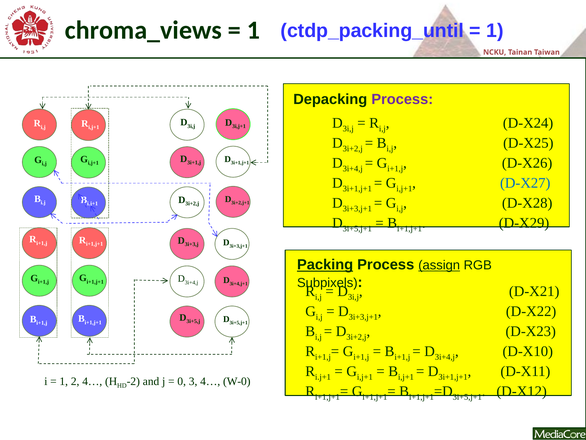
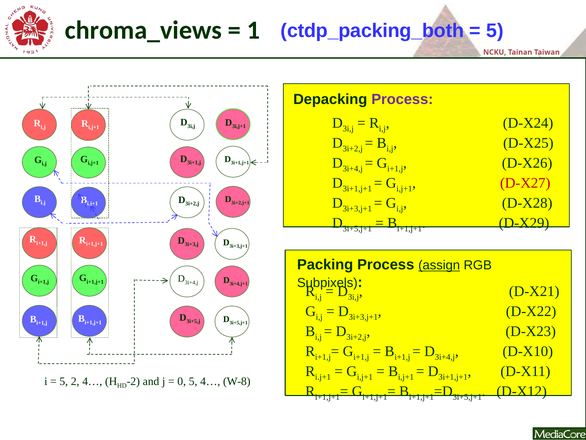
ctdp_packing_until: ctdp_packing_until -> ctdp_packing_both
1 at (495, 31): 1 -> 5
D-X27 colour: blue -> red
Packing underline: present -> none
1 at (64, 381): 1 -> 5
0 3: 3 -> 5
W-0: W-0 -> W-8
